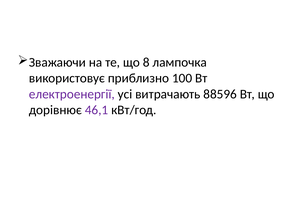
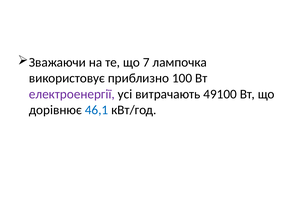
8: 8 -> 7
88596: 88596 -> 49100
46,1 colour: purple -> blue
